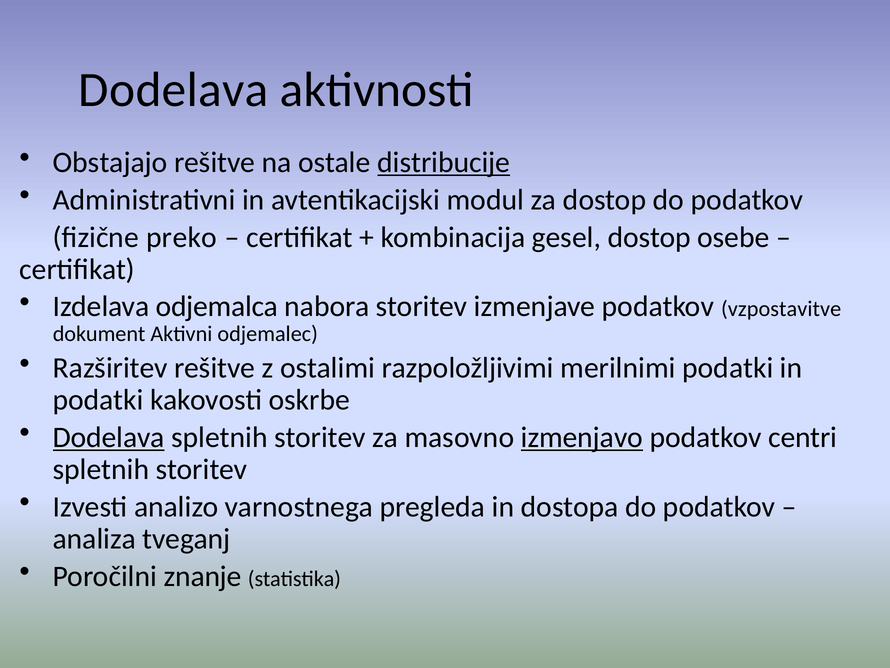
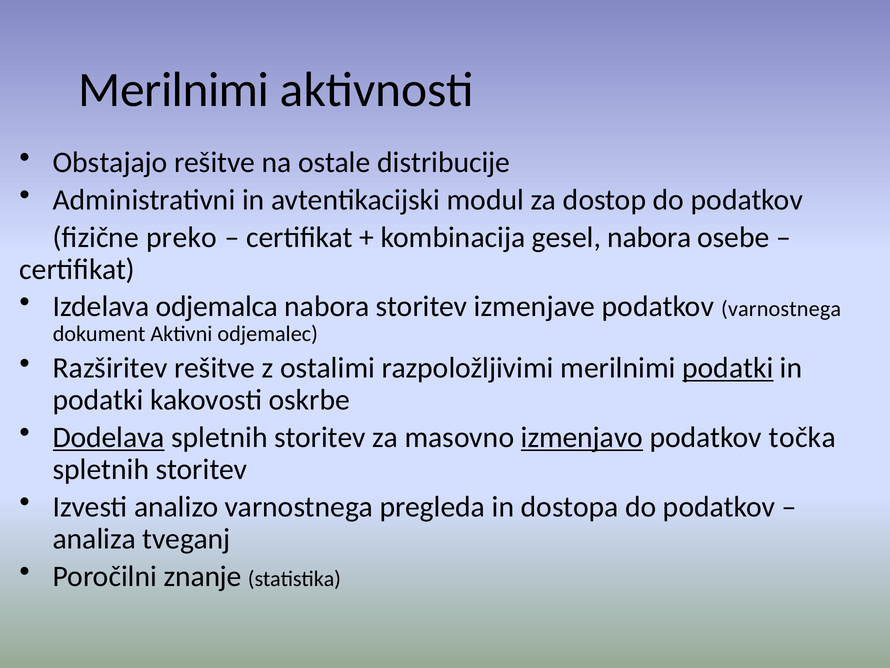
Dodelava at (173, 90): Dodelava -> Merilnimi
distribucije underline: present -> none
gesel dostop: dostop -> nabora
podatkov vzpostavitve: vzpostavitve -> varnostnega
podatki at (728, 368) underline: none -> present
centri: centri -> točka
